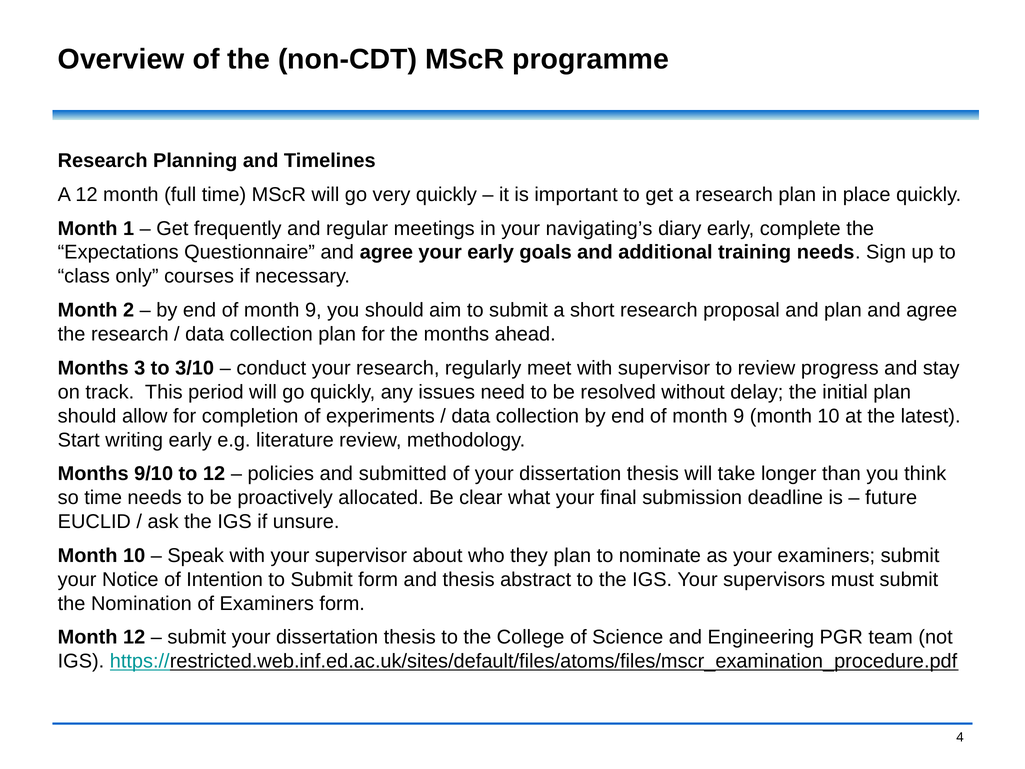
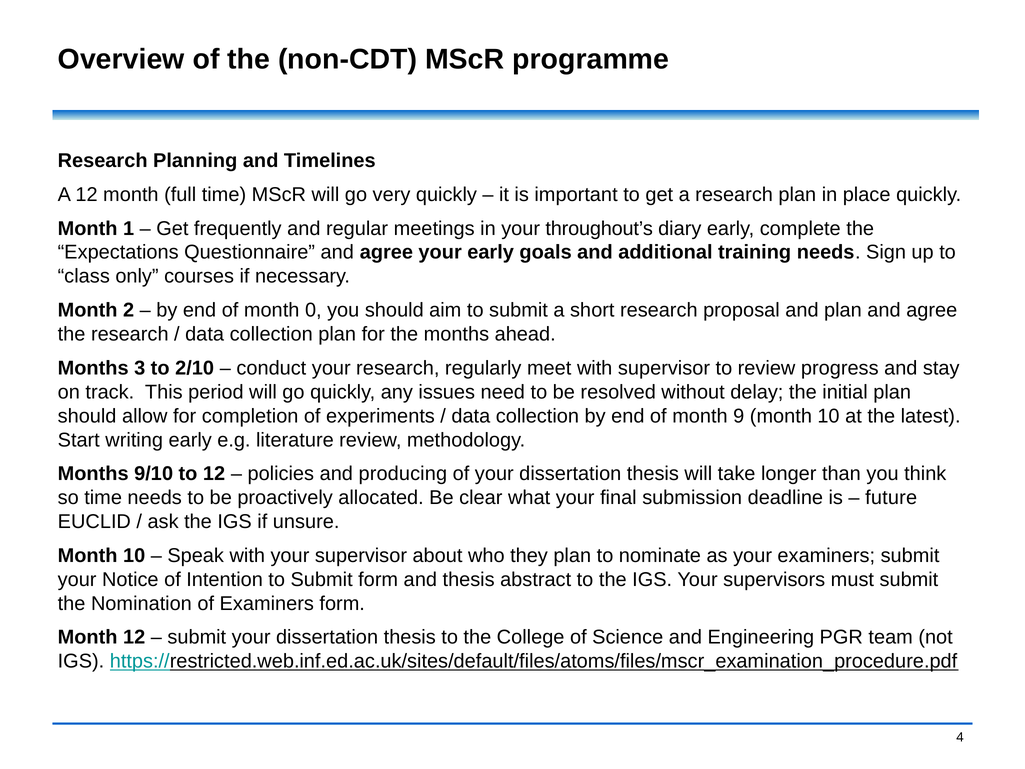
navigating’s: navigating’s -> throughout’s
9 at (313, 310): 9 -> 0
3/10: 3/10 -> 2/10
submitted: submitted -> producing
